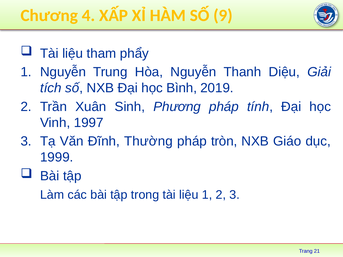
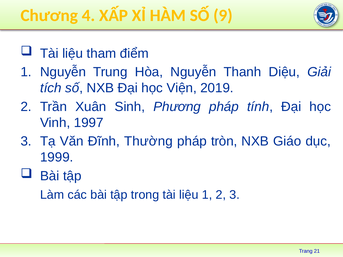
phẩy: phẩy -> điểm
Bình: Bình -> Viện
